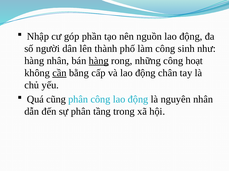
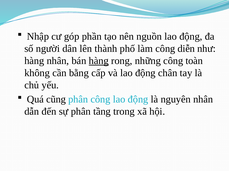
sinh: sinh -> diễn
hoạt: hoạt -> toàn
cần underline: present -> none
